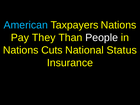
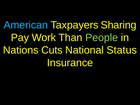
Taxpayers Nations: Nations -> Sharing
They: They -> Work
People colour: white -> light green
